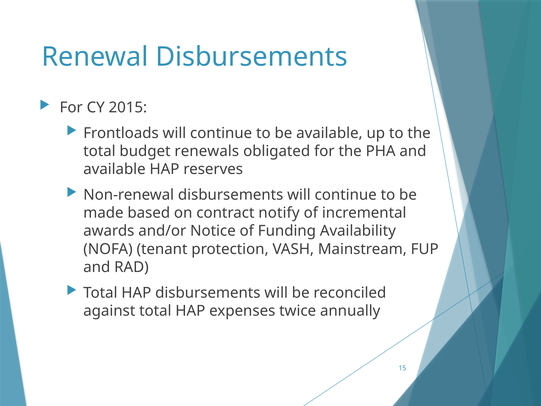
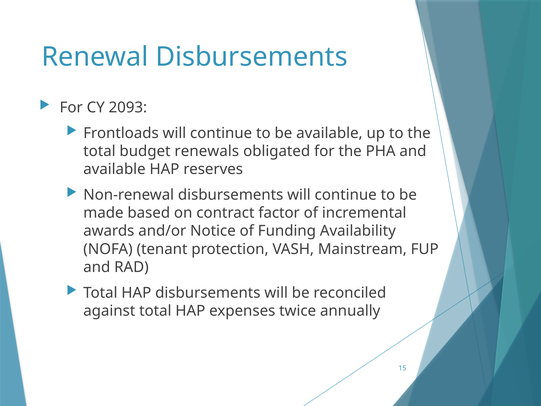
2015: 2015 -> 2093
notify: notify -> factor
